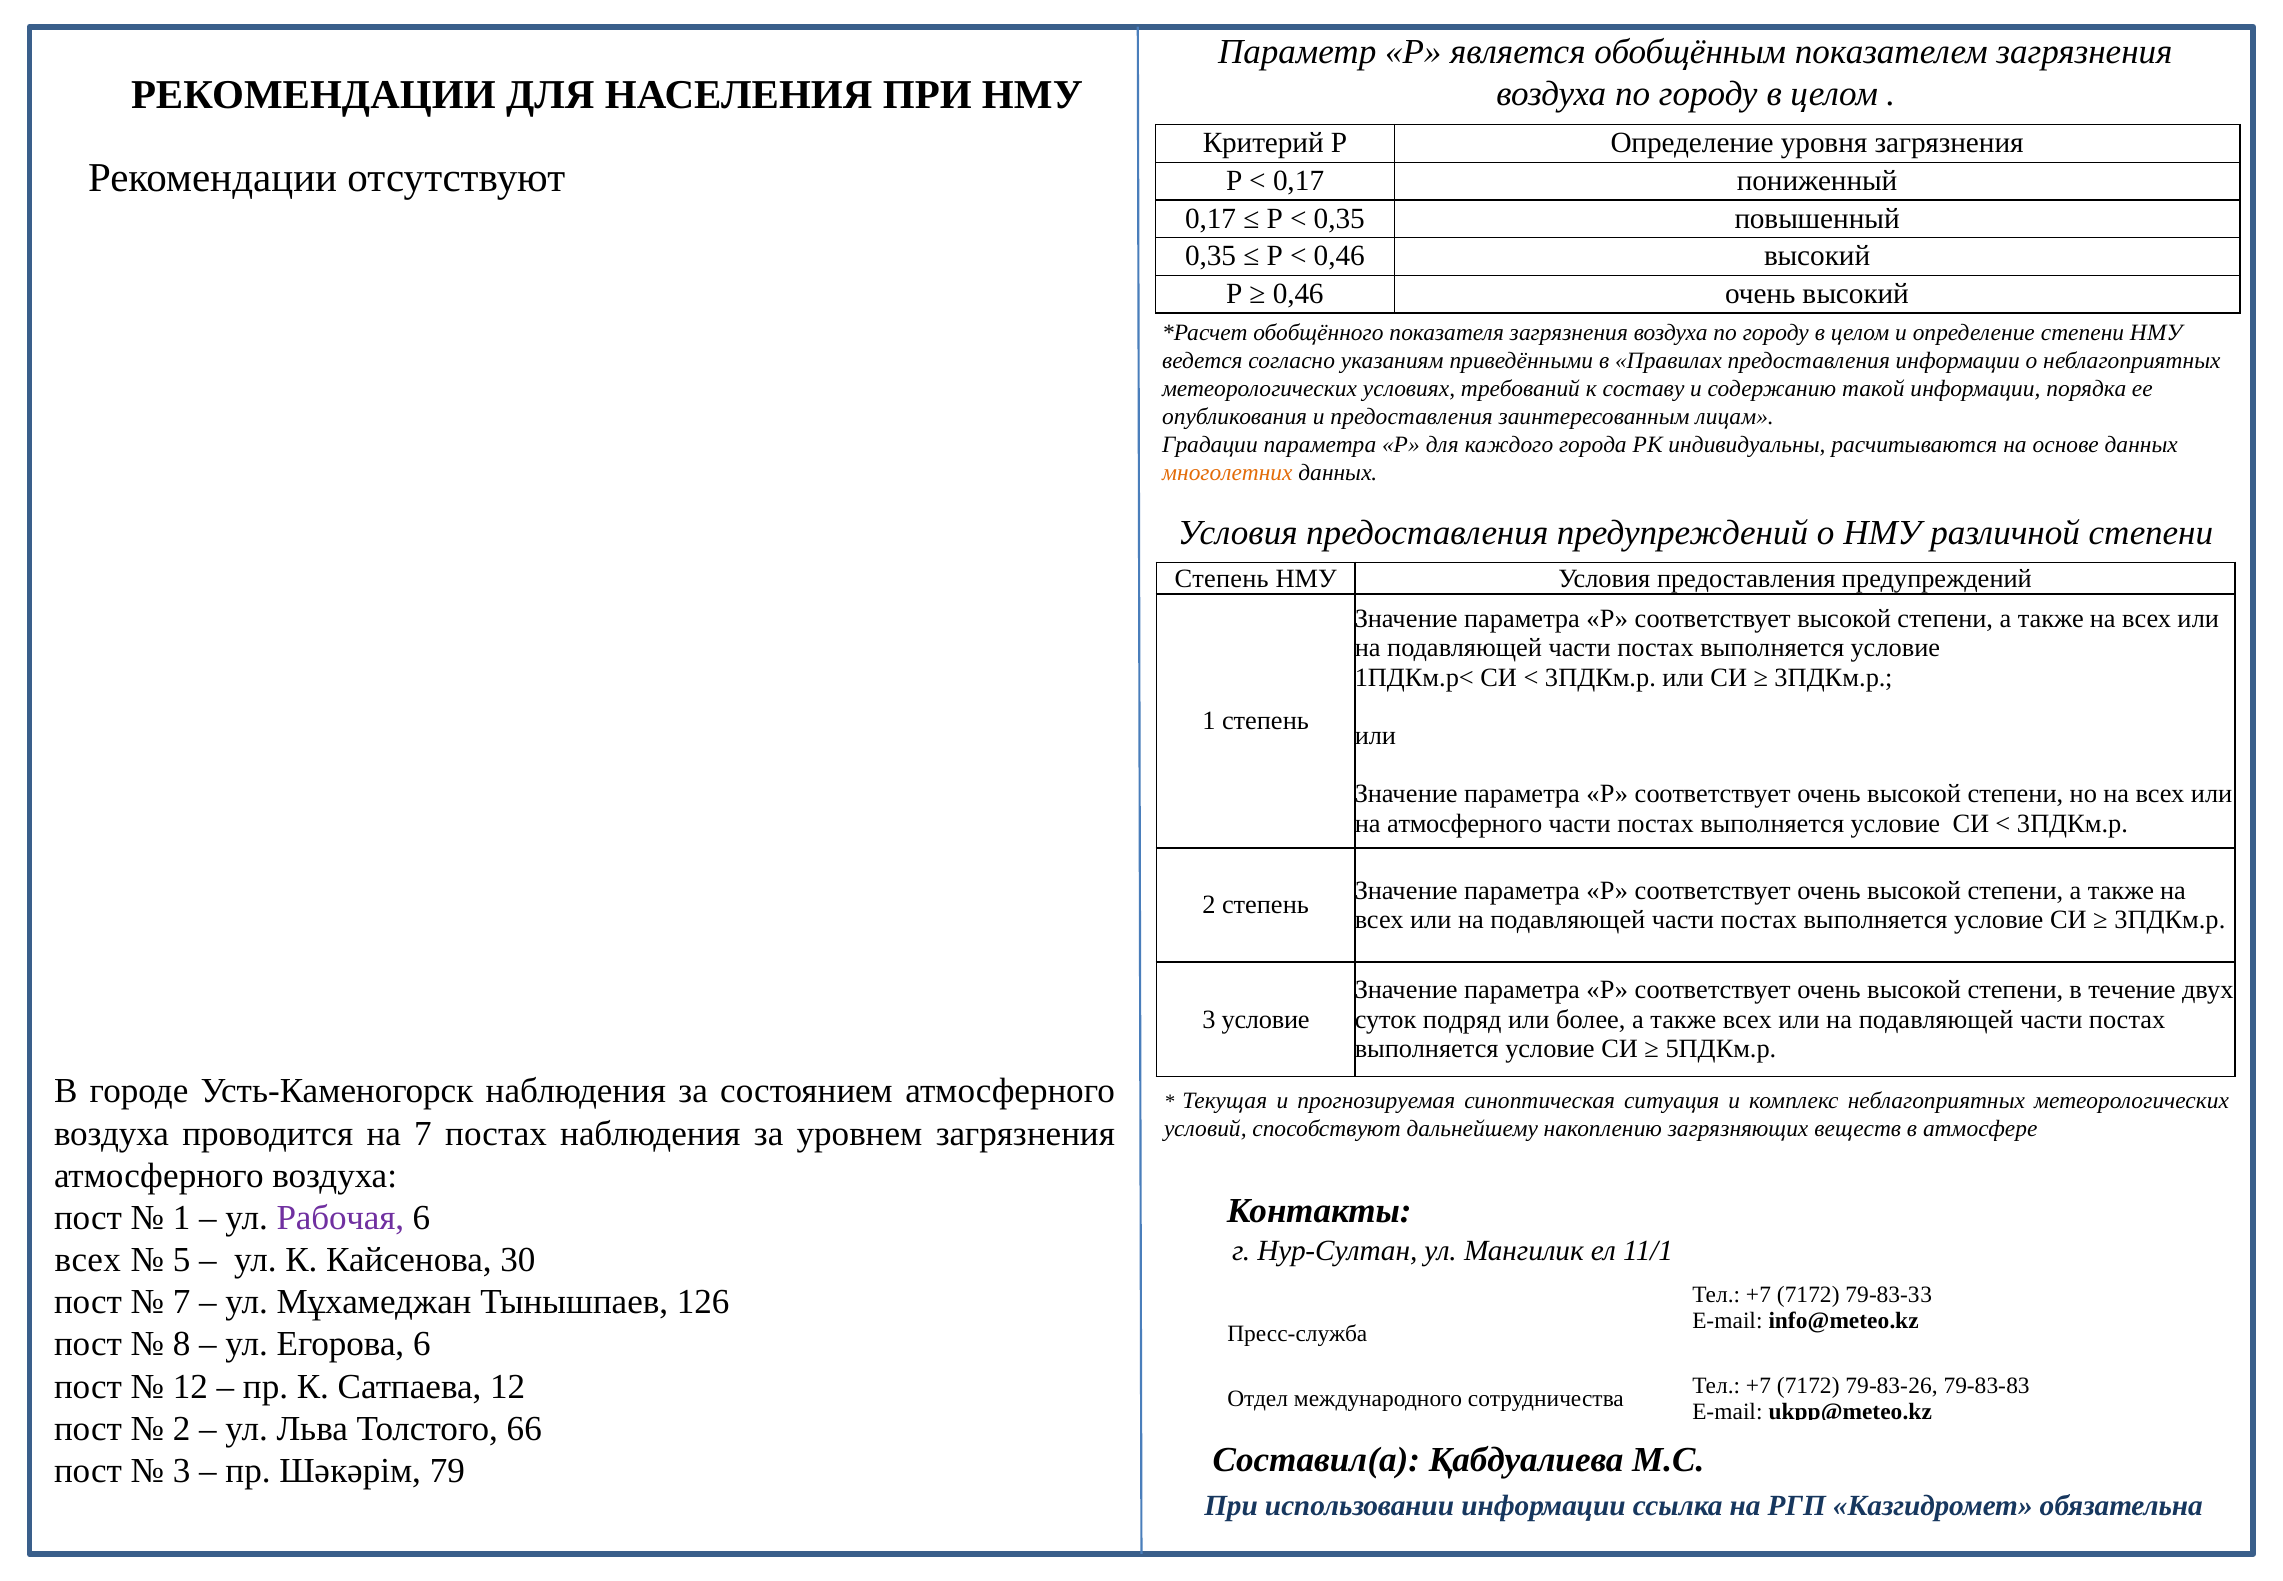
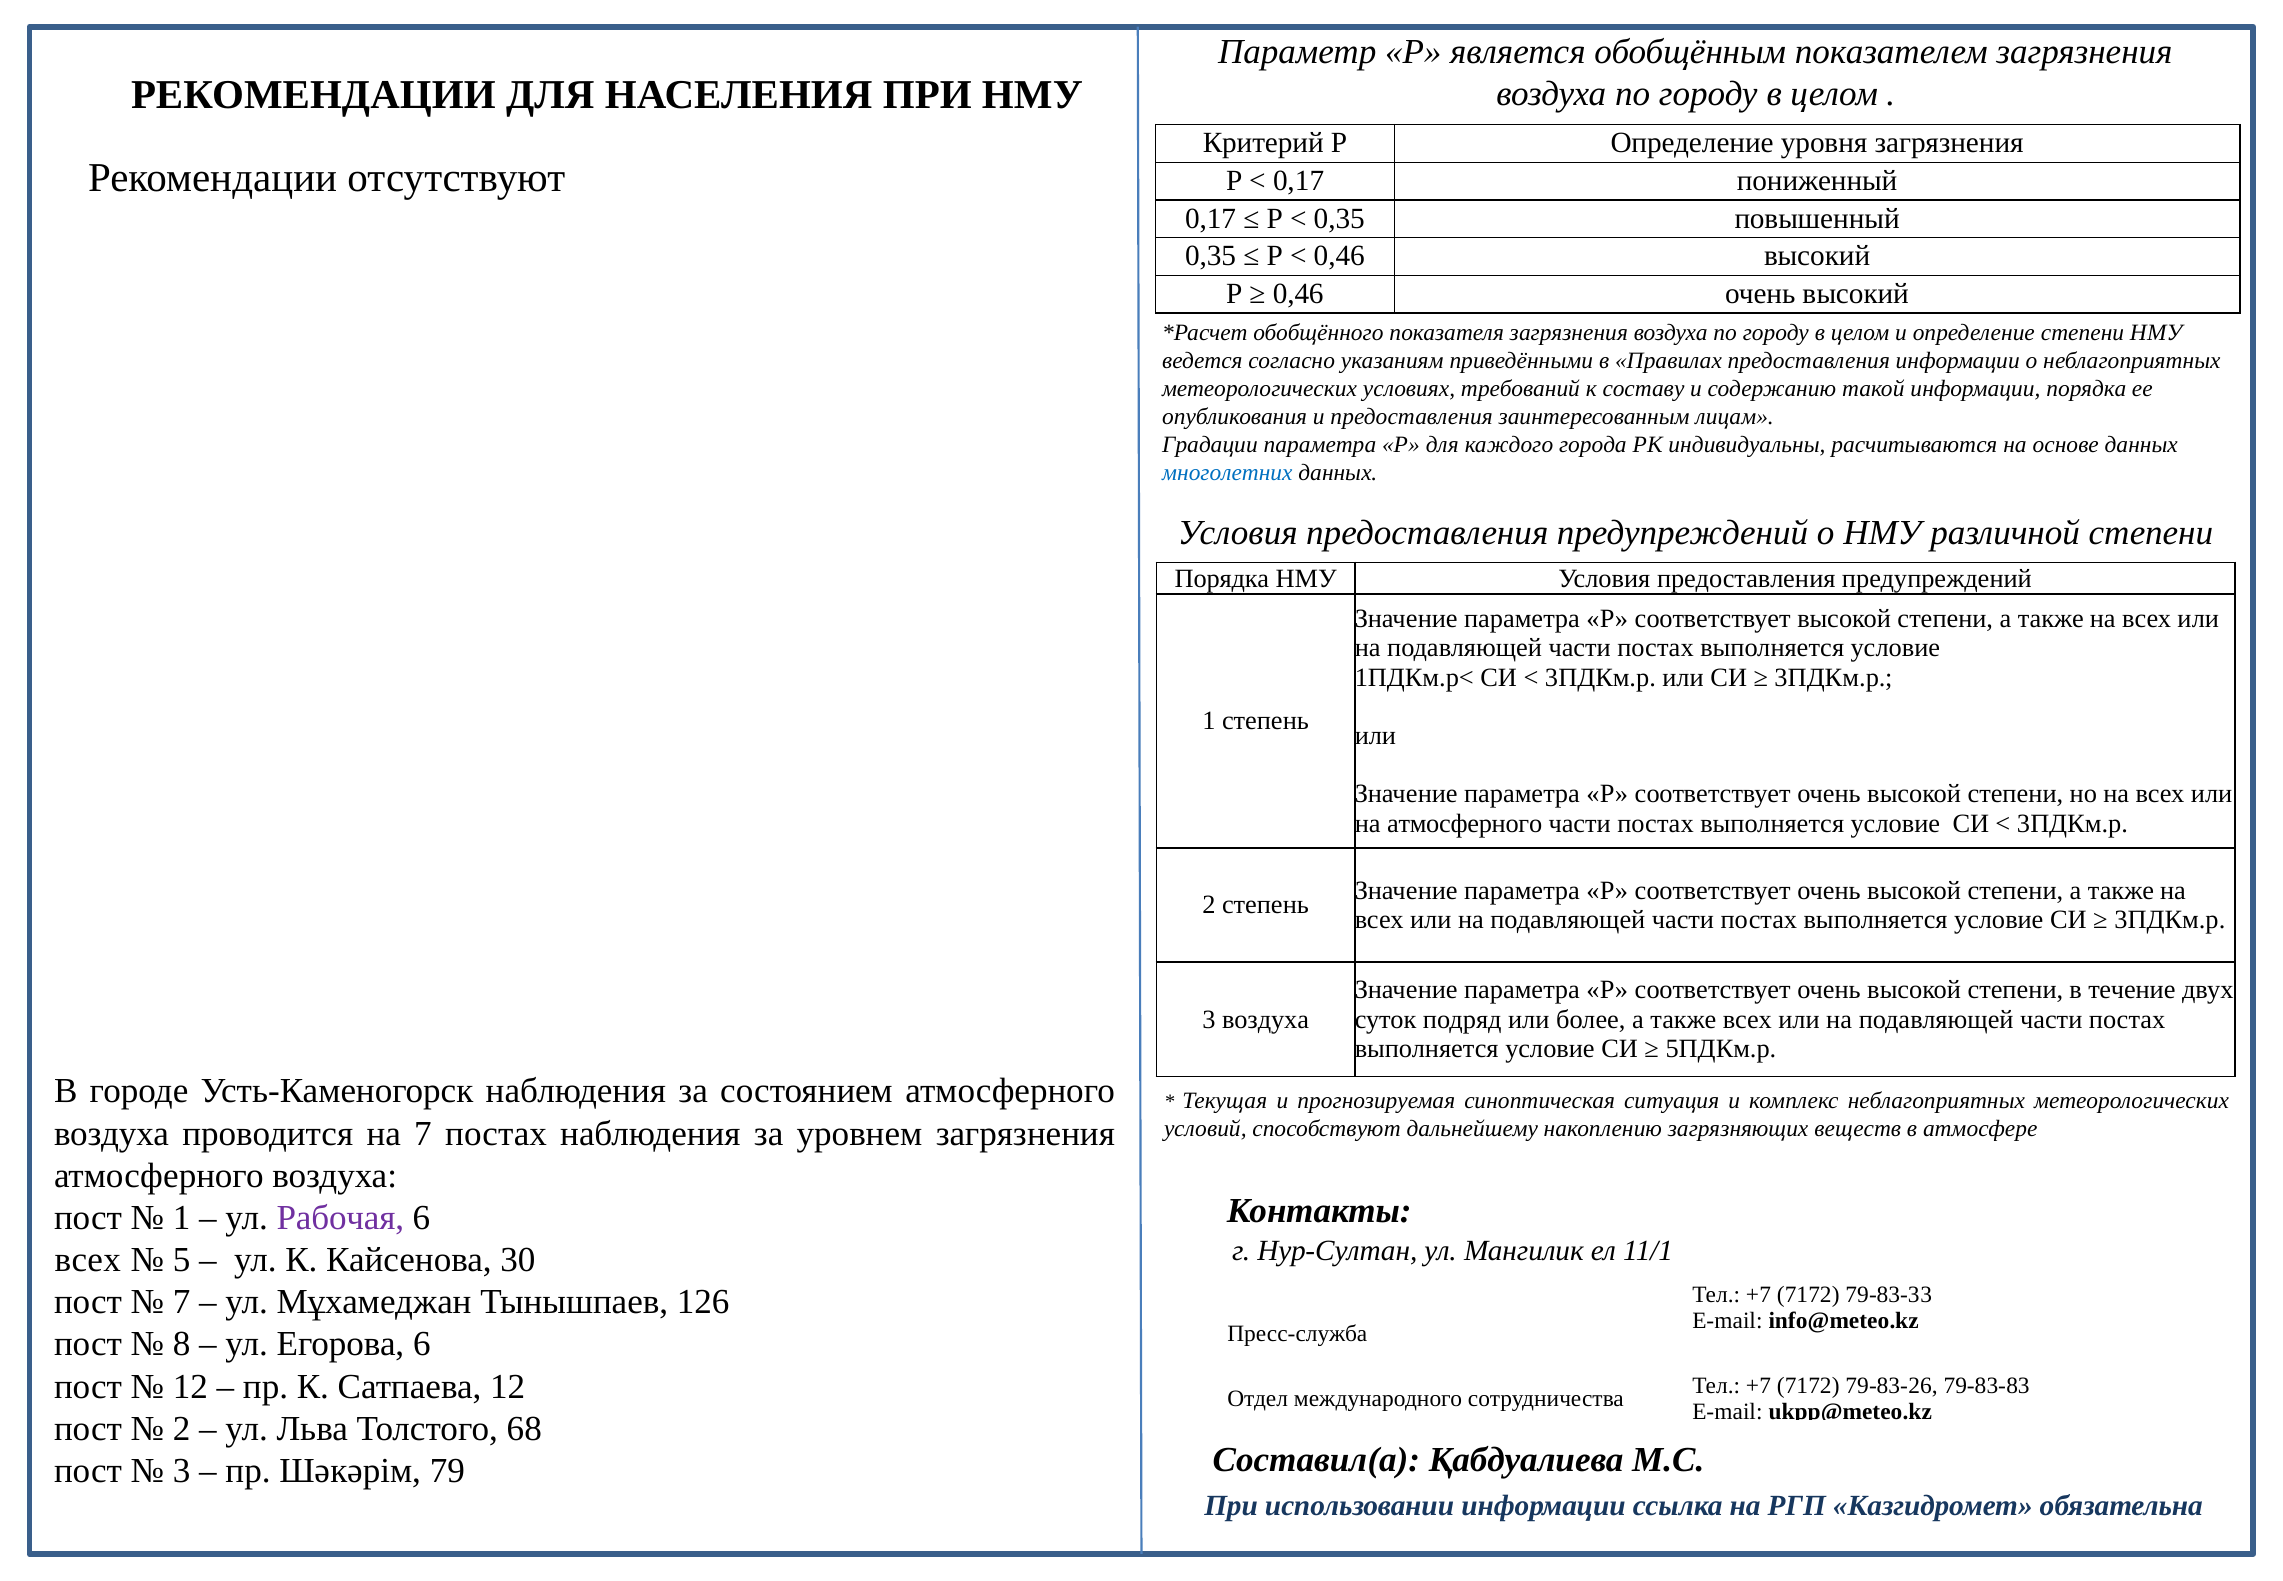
многолетних colour: orange -> blue
Степень at (1222, 578): Степень -> Порядка
3 условие: условие -> воздуха
66: 66 -> 68
